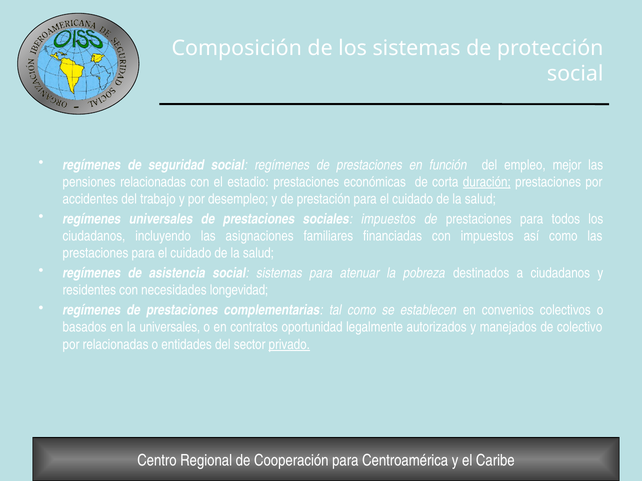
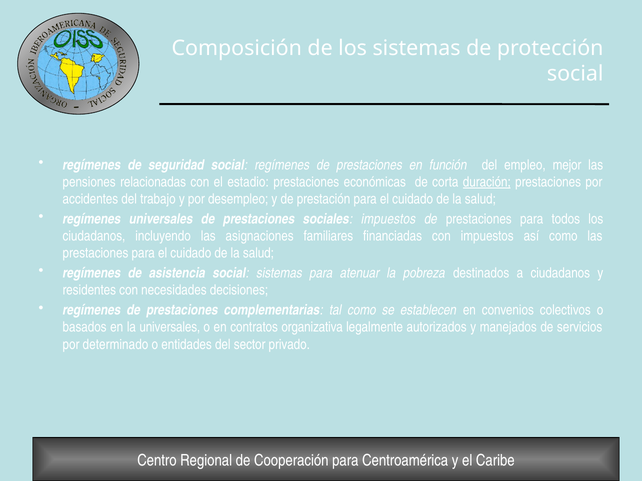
longevidad: longevidad -> decisiones
oportunidad: oportunidad -> organizativa
colectivo: colectivo -> servicios
por relacionadas: relacionadas -> determinado
privado underline: present -> none
